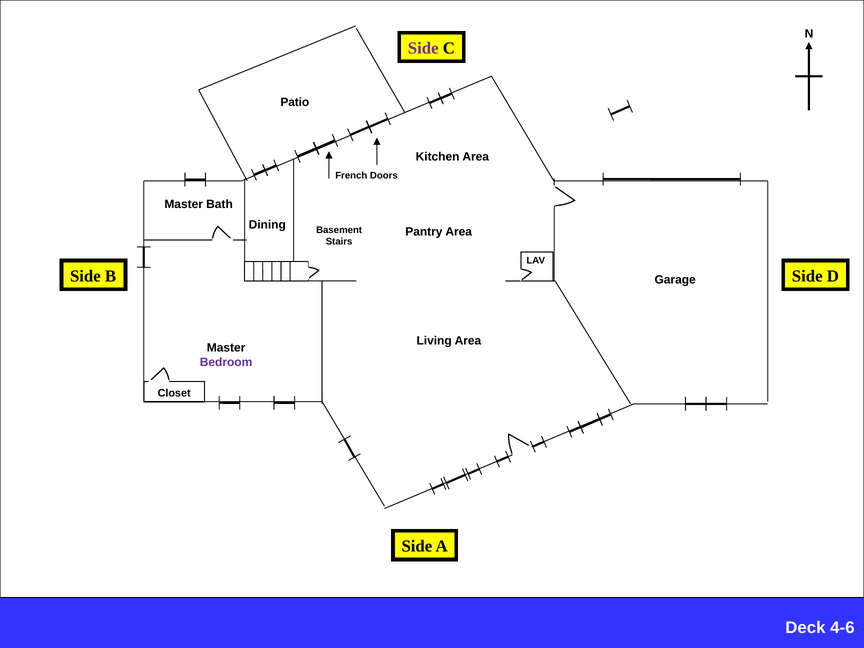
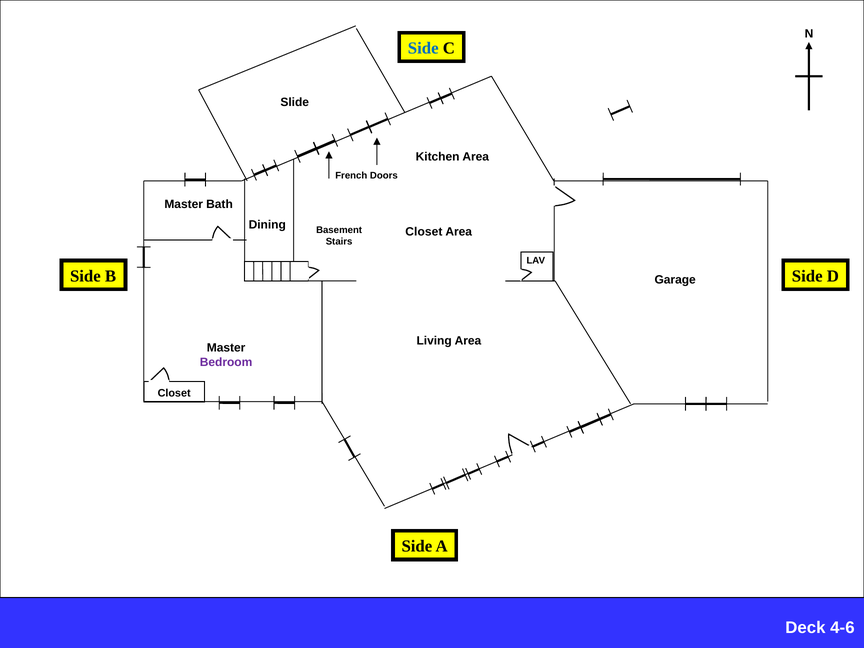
Side at (423, 48) colour: purple -> blue
Patio: Patio -> Slide
Pantry at (424, 232): Pantry -> Closet
